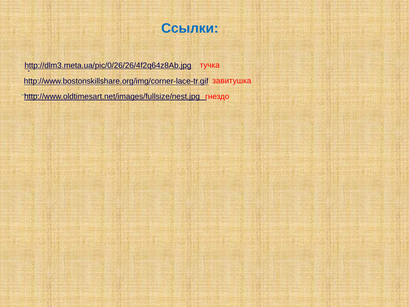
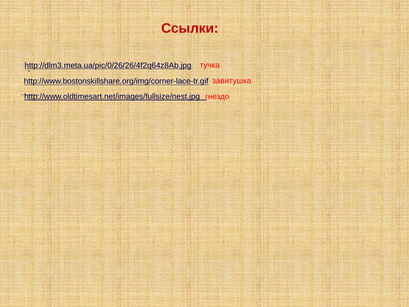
Ссылки colour: blue -> red
